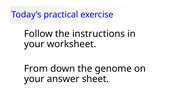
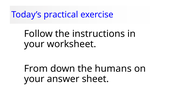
genome: genome -> humans
